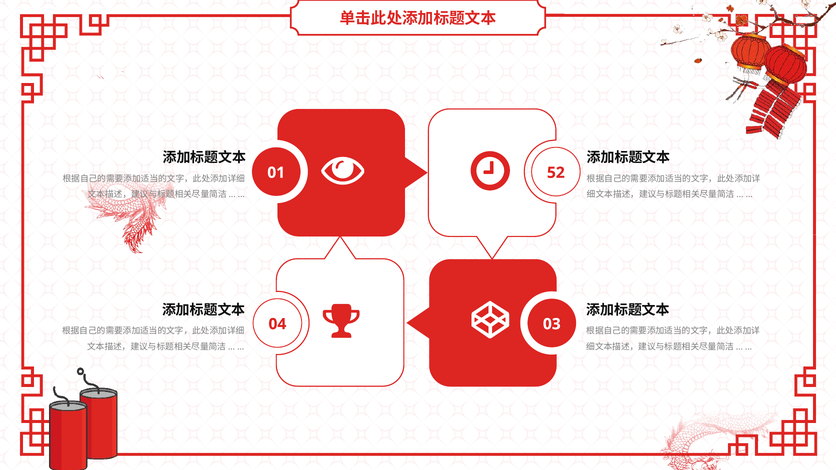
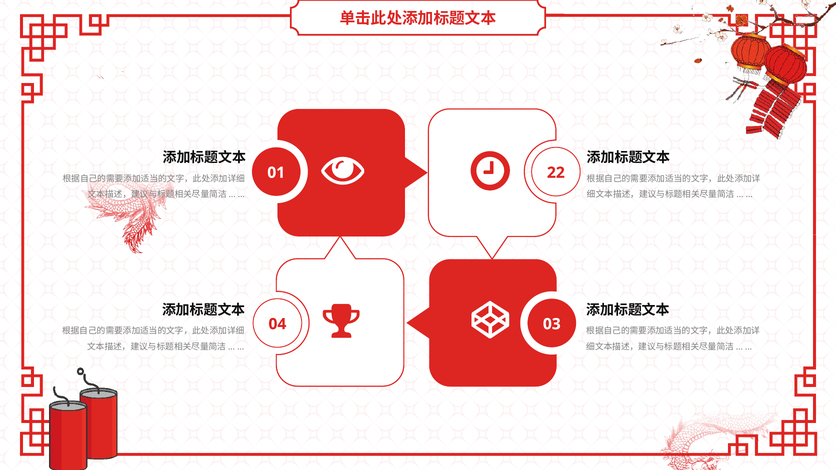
52: 52 -> 22
